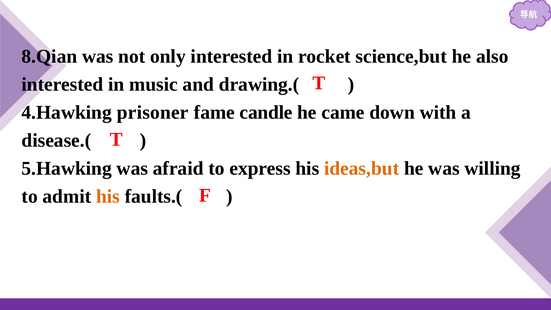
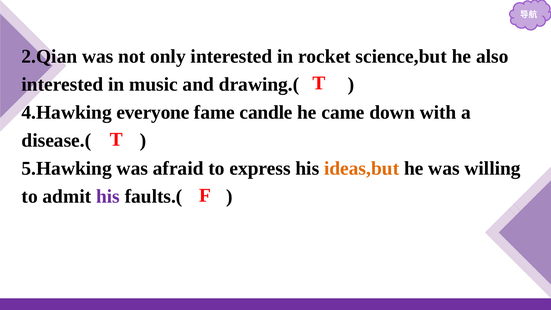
8.Qian: 8.Qian -> 2.Qian
prisoner: prisoner -> everyone
his at (108, 196) colour: orange -> purple
